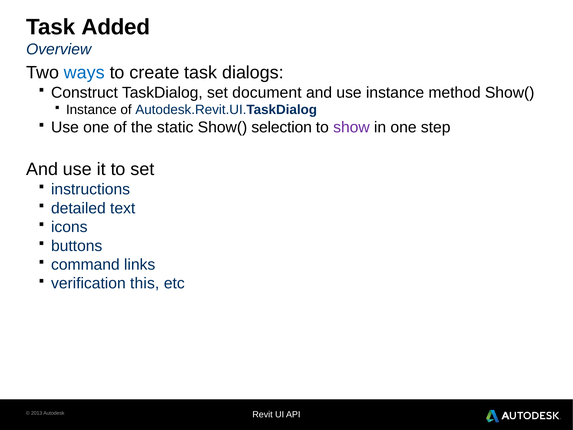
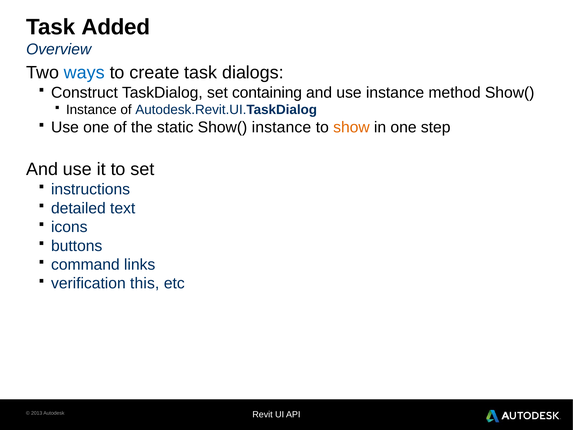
document: document -> containing
Show( selection: selection -> instance
show colour: purple -> orange
